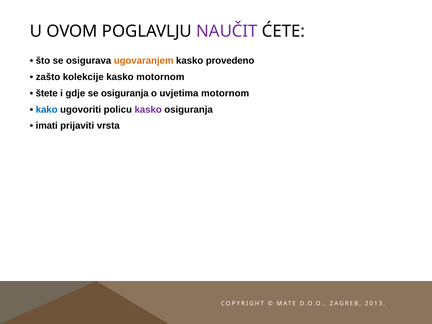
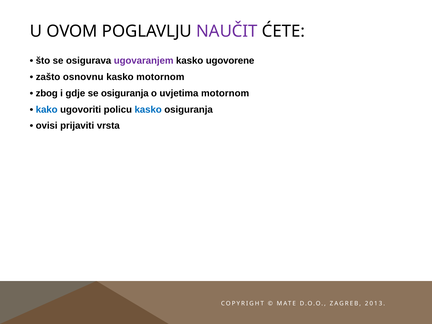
ugovaranjem colour: orange -> purple
provedeno: provedeno -> ugovorene
kolekcije: kolekcije -> osnovnu
štete: štete -> zbog
kasko at (148, 110) colour: purple -> blue
imati: imati -> ovisi
